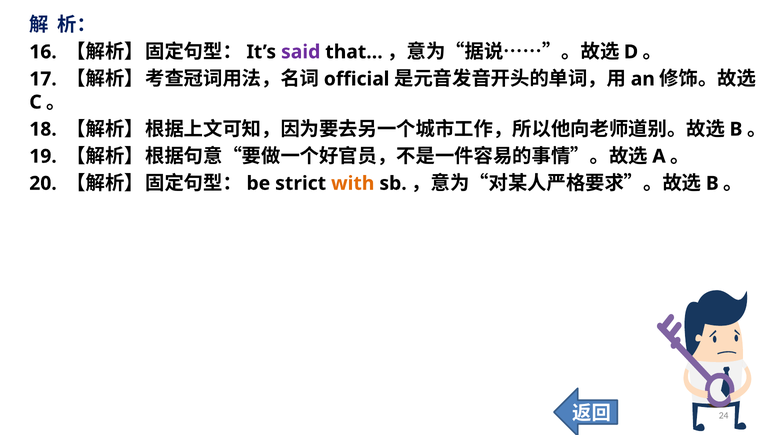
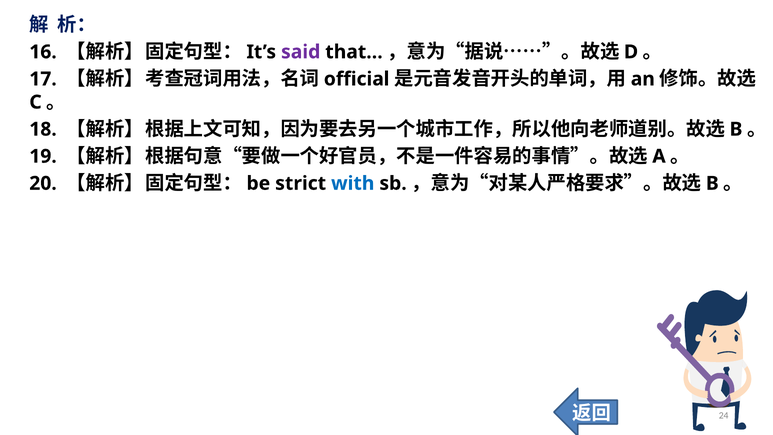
with colour: orange -> blue
